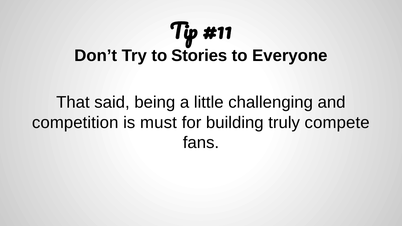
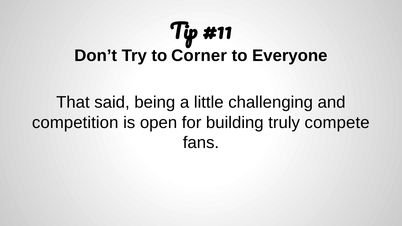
Stories: Stories -> Corner
must: must -> open
